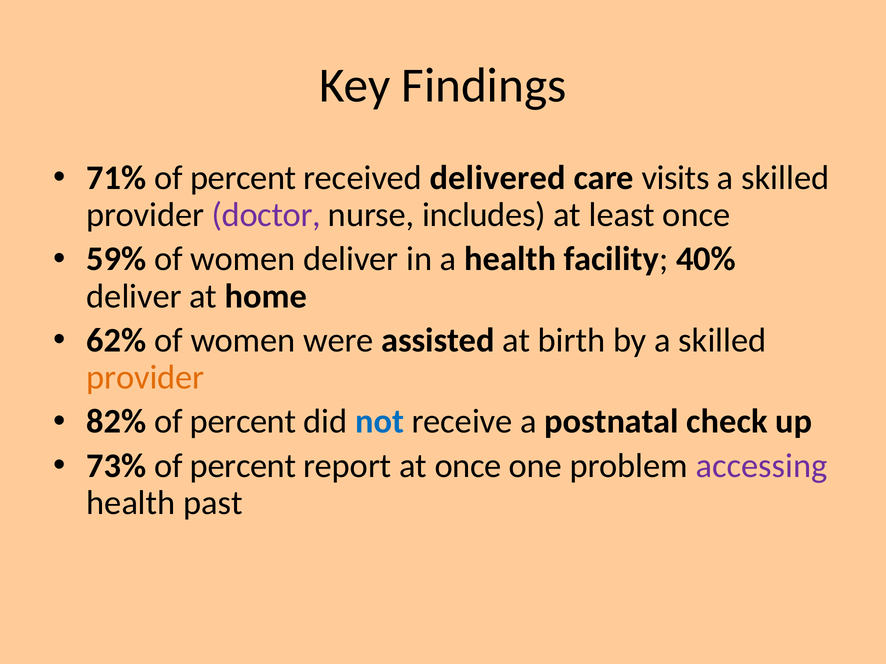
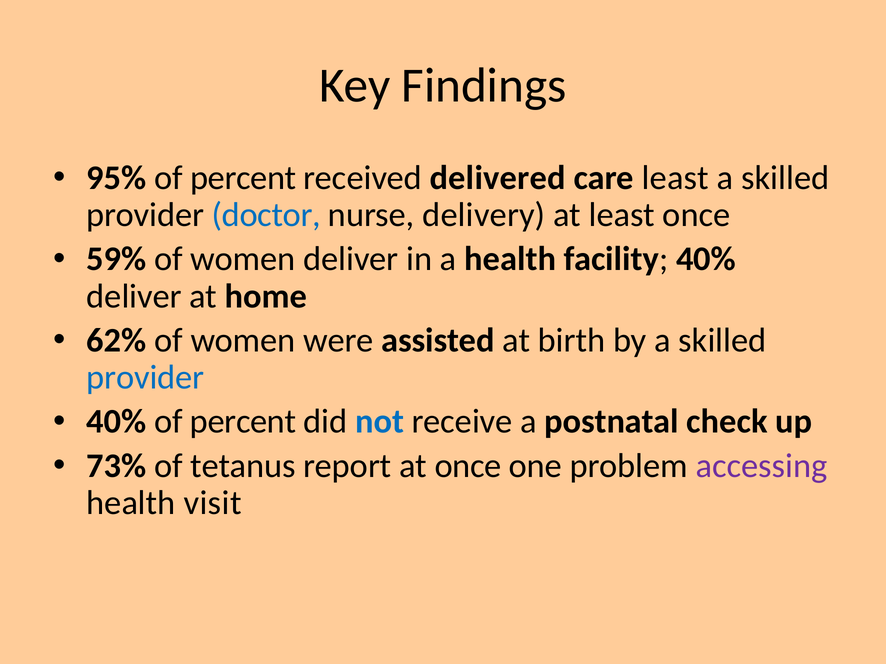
71%: 71% -> 95%
care visits: visits -> least
doctor colour: purple -> blue
includes: includes -> delivery
provider at (145, 378) colour: orange -> blue
82% at (116, 422): 82% -> 40%
73% of percent: percent -> tetanus
past: past -> visit
